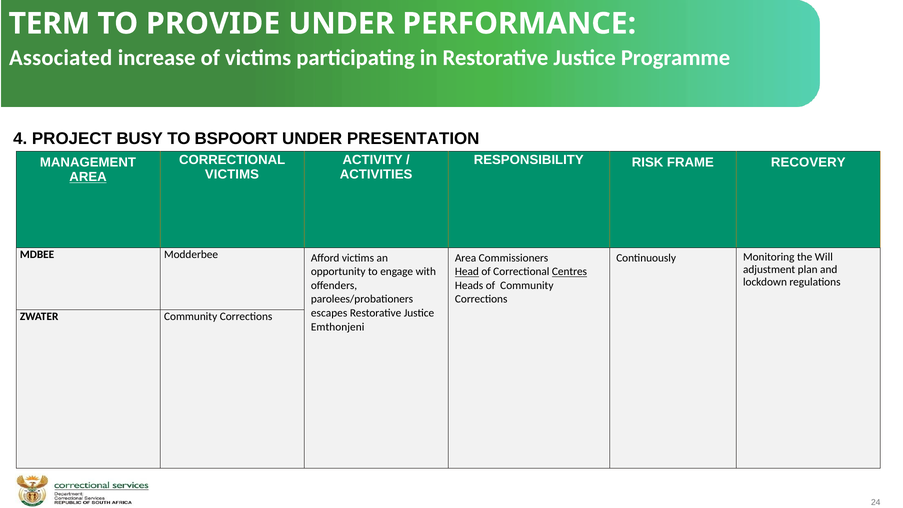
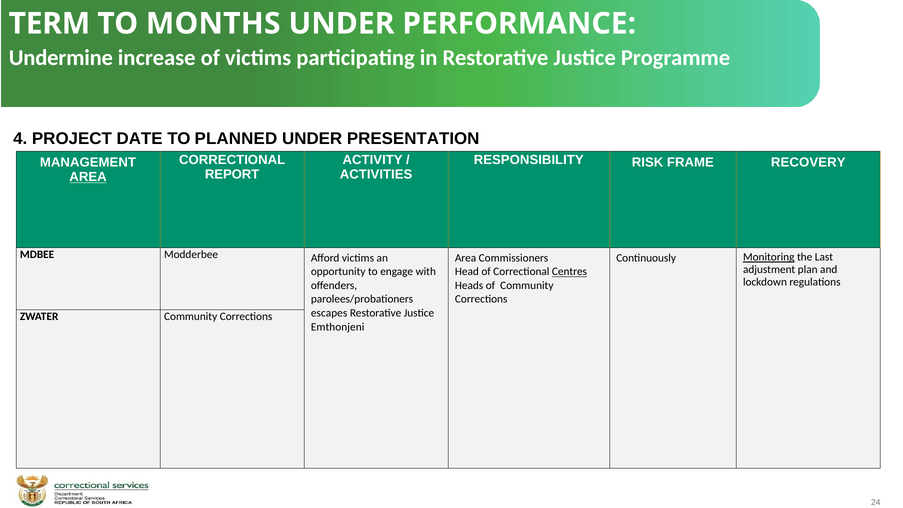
PROVIDE: PROVIDE -> MONTHS
Associated: Associated -> Undermine
BUSY: BUSY -> DATE
BSPOORT: BSPOORT -> PLANNED
VICTIMS at (232, 174): VICTIMS -> REPORT
Monitoring underline: none -> present
Will: Will -> Last
Head underline: present -> none
